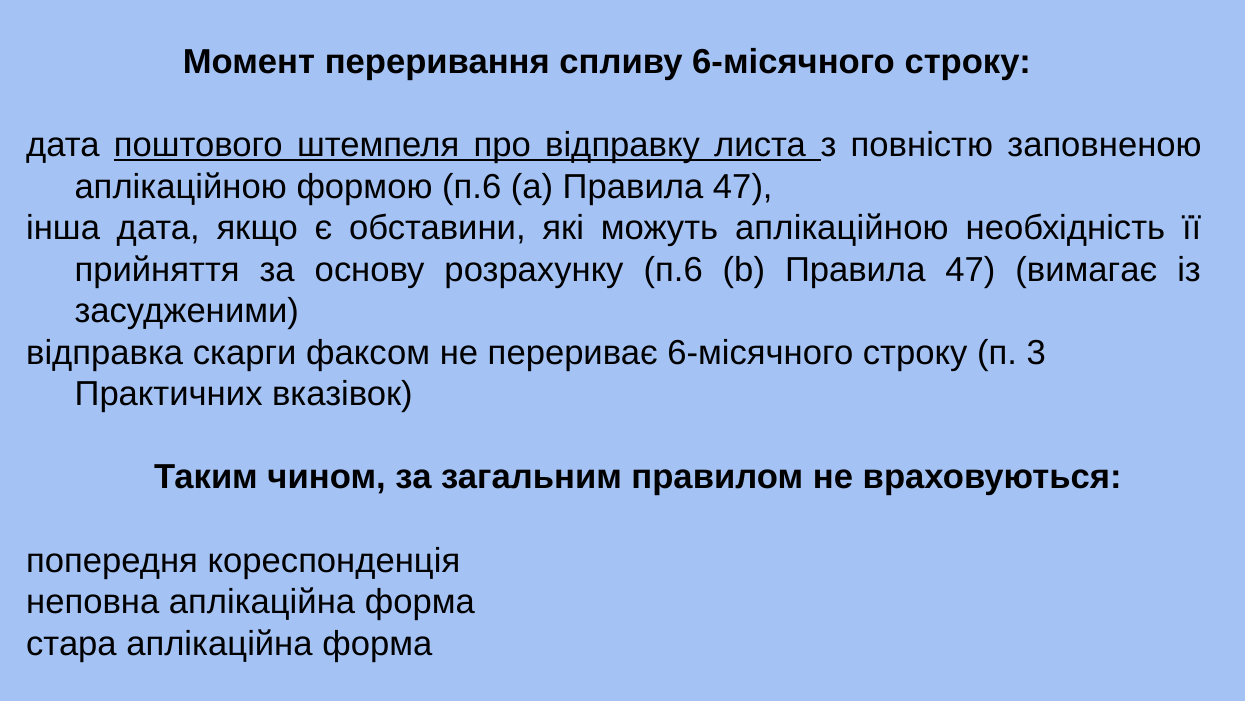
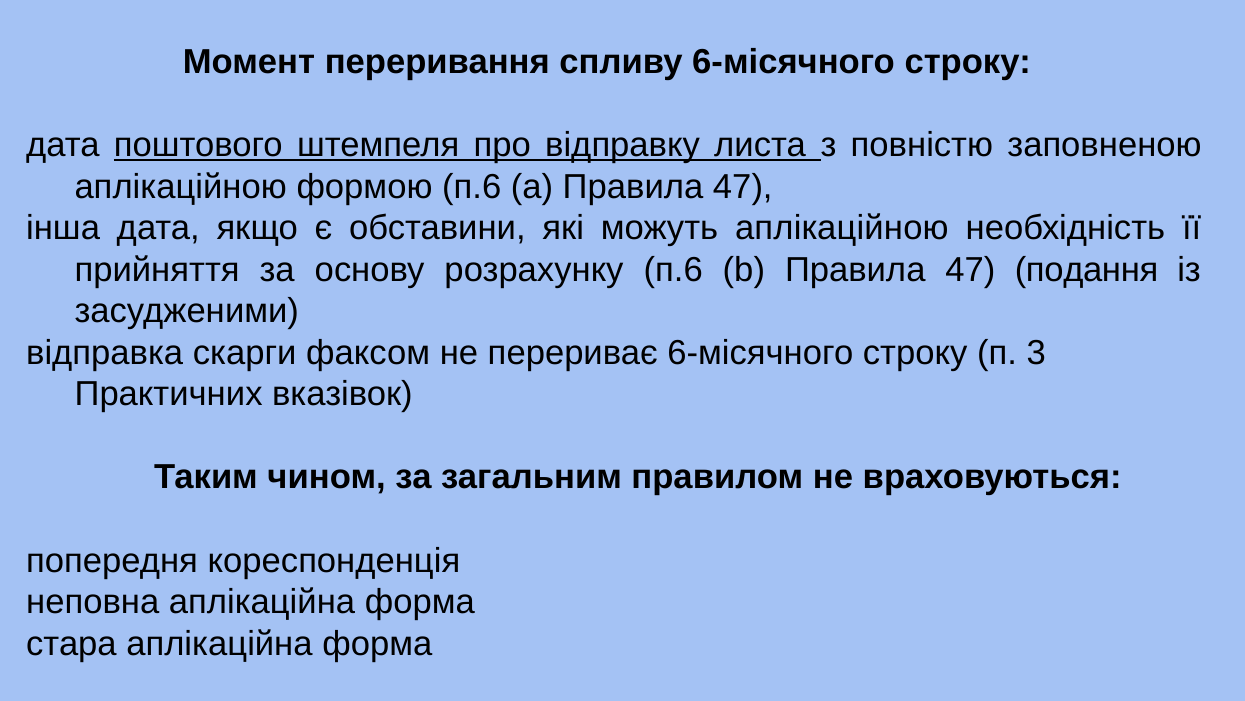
вимагає: вимагає -> подання
